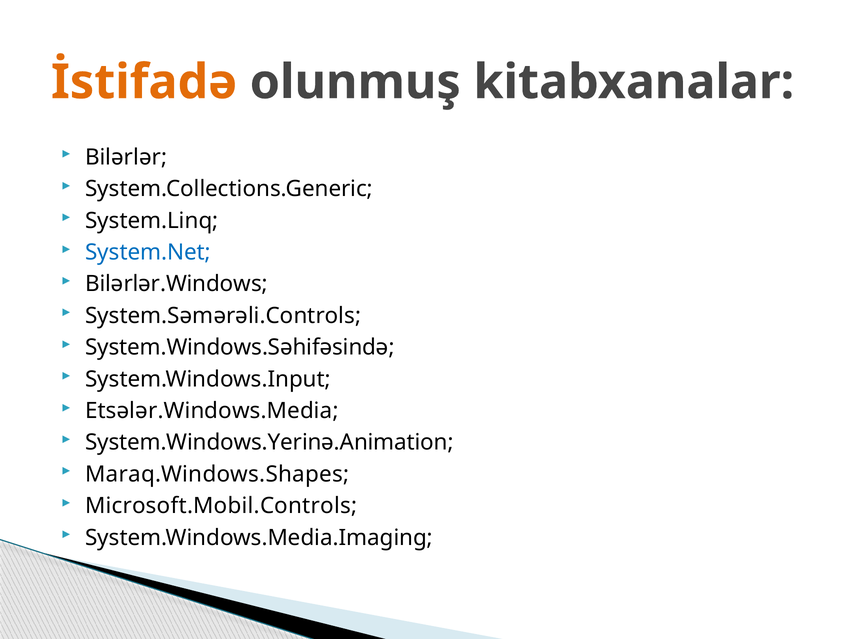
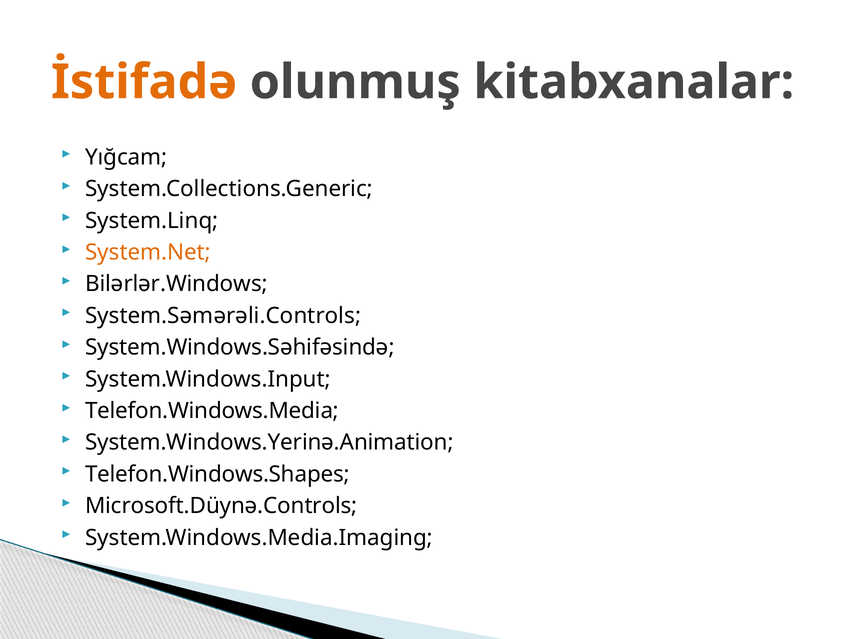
Bilərlər: Bilərlər -> Yığcam
System.Net colour: blue -> orange
Etsələr.Windows.Media: Etsələr.Windows.Media -> Telefon.Windows.Media
Maraq.Windows.Shapes: Maraq.Windows.Shapes -> Telefon.Windows.Shapes
Microsoft.Mobil.Controls: Microsoft.Mobil.Controls -> Microsoft.Düynə.Controls
